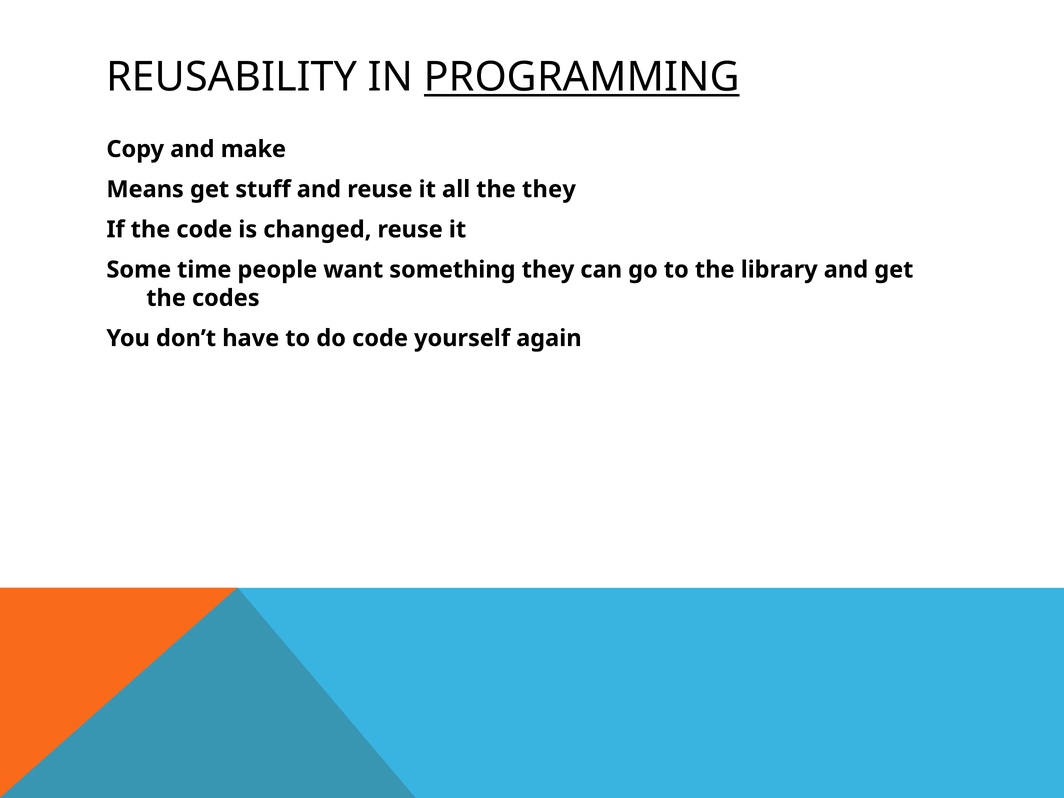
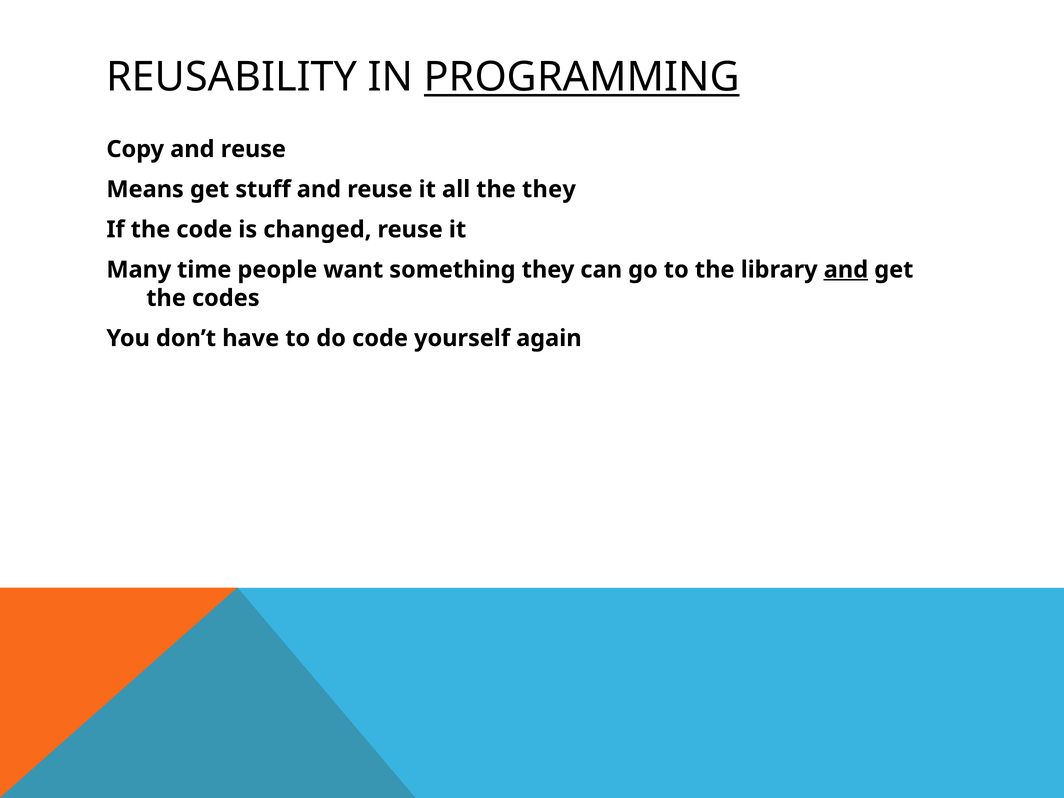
Copy and make: make -> reuse
Some: Some -> Many
and at (846, 270) underline: none -> present
